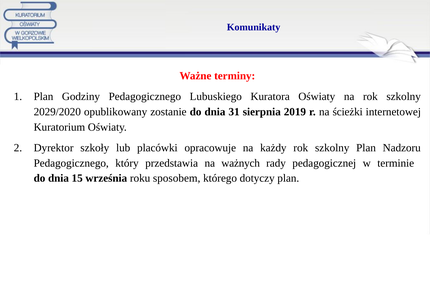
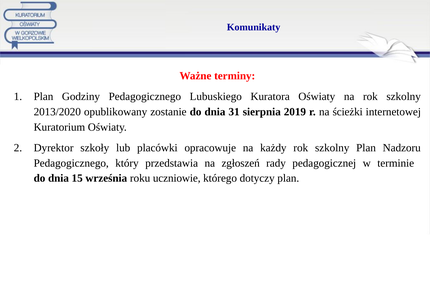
2029/2020: 2029/2020 -> 2013/2020
ważnych: ważnych -> zgłoszeń
sposobem: sposobem -> uczniowie
